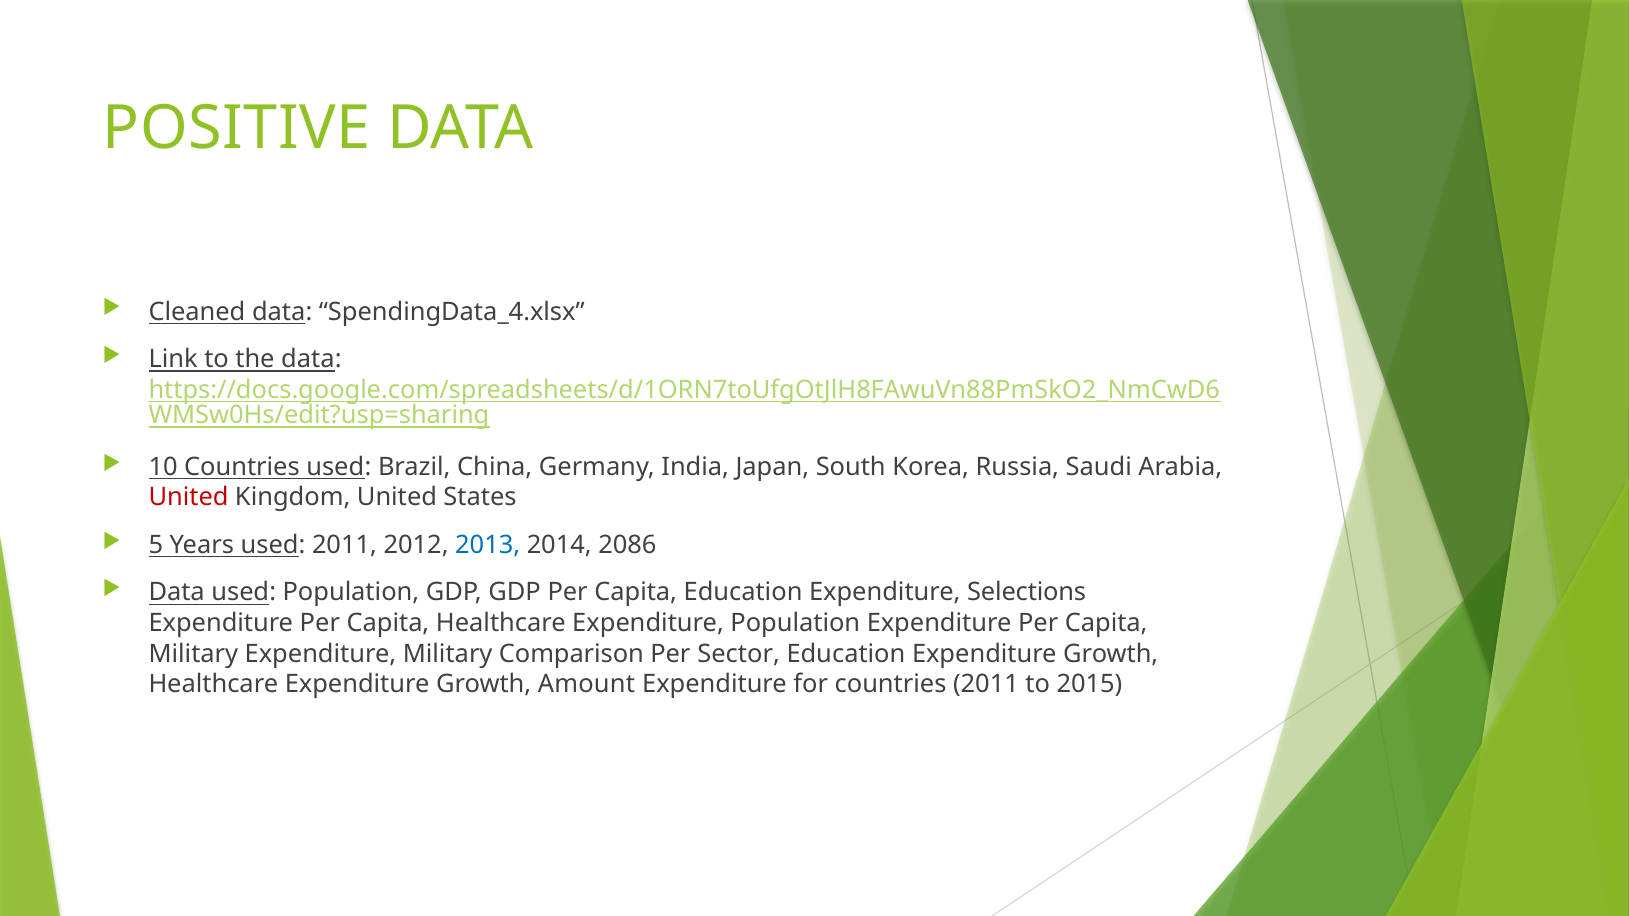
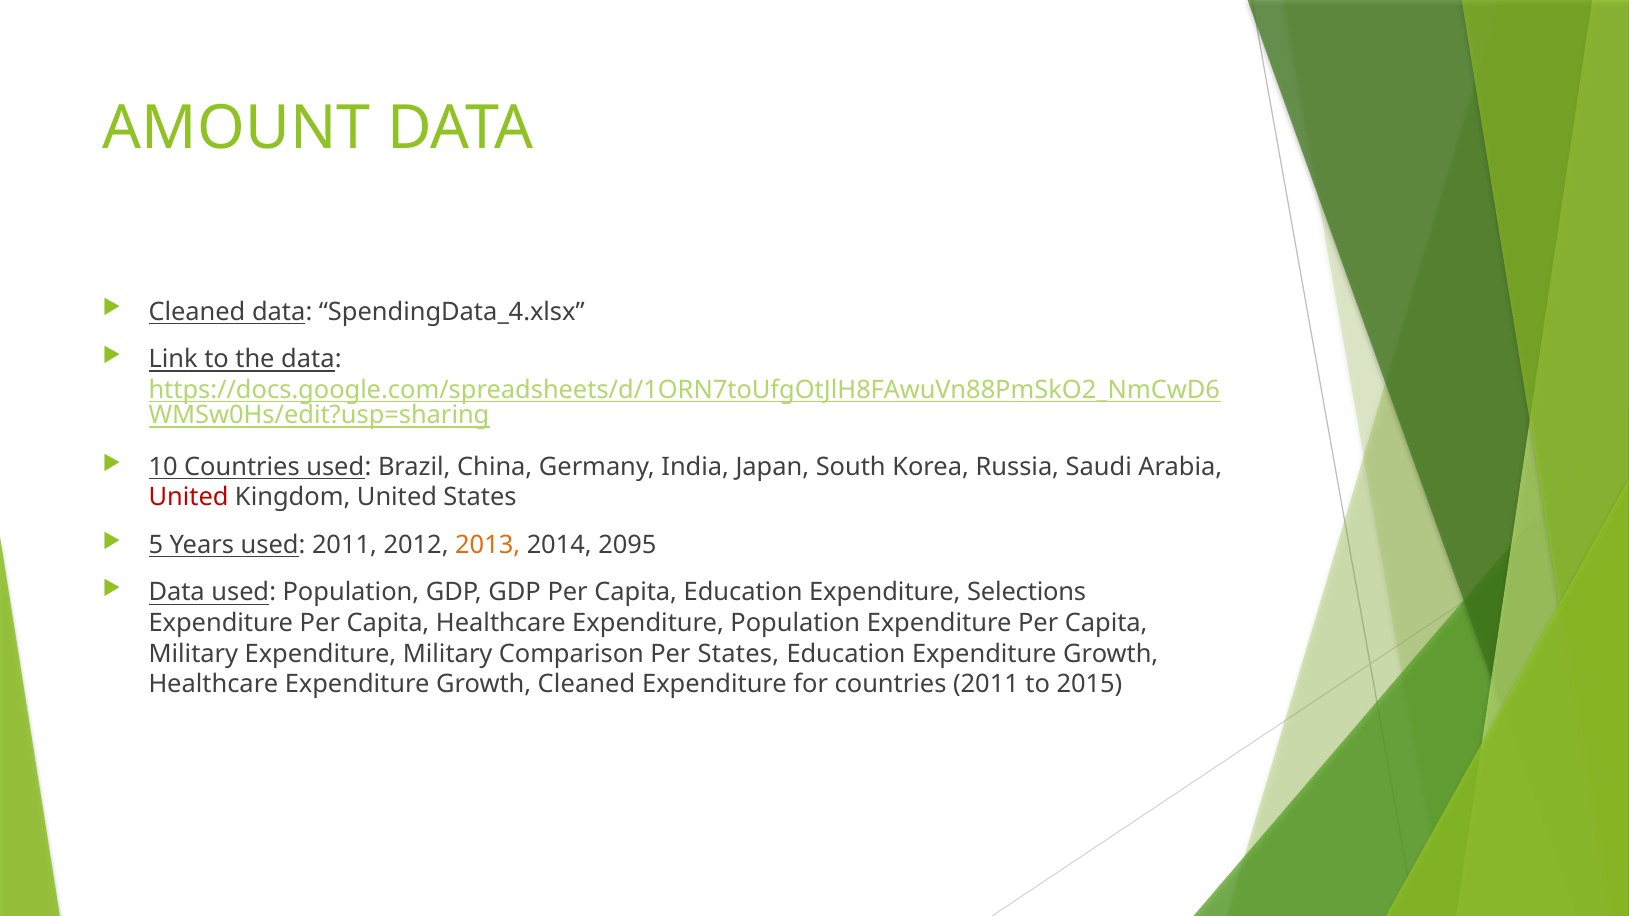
POSITIVE: POSITIVE -> AMOUNT
2013 colour: blue -> orange
2086: 2086 -> 2095
Per Sector: Sector -> States
Growth Amount: Amount -> Cleaned
